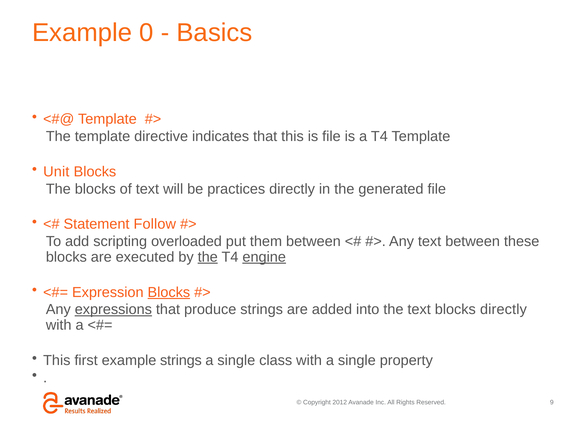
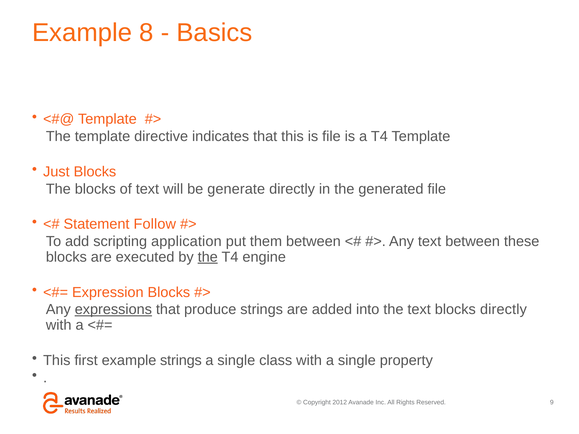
0: 0 -> 8
Unit: Unit -> Just
practices: practices -> generate
overloaded: overloaded -> application
engine underline: present -> none
Blocks at (169, 292) underline: present -> none
